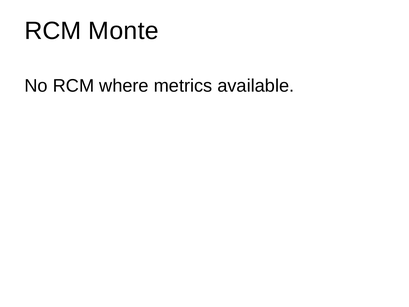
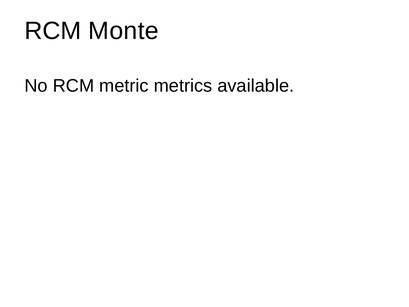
where: where -> metric
